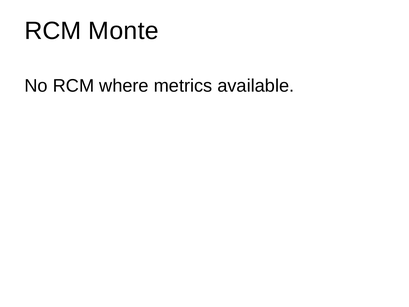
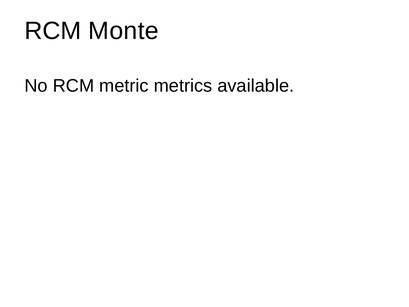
where: where -> metric
